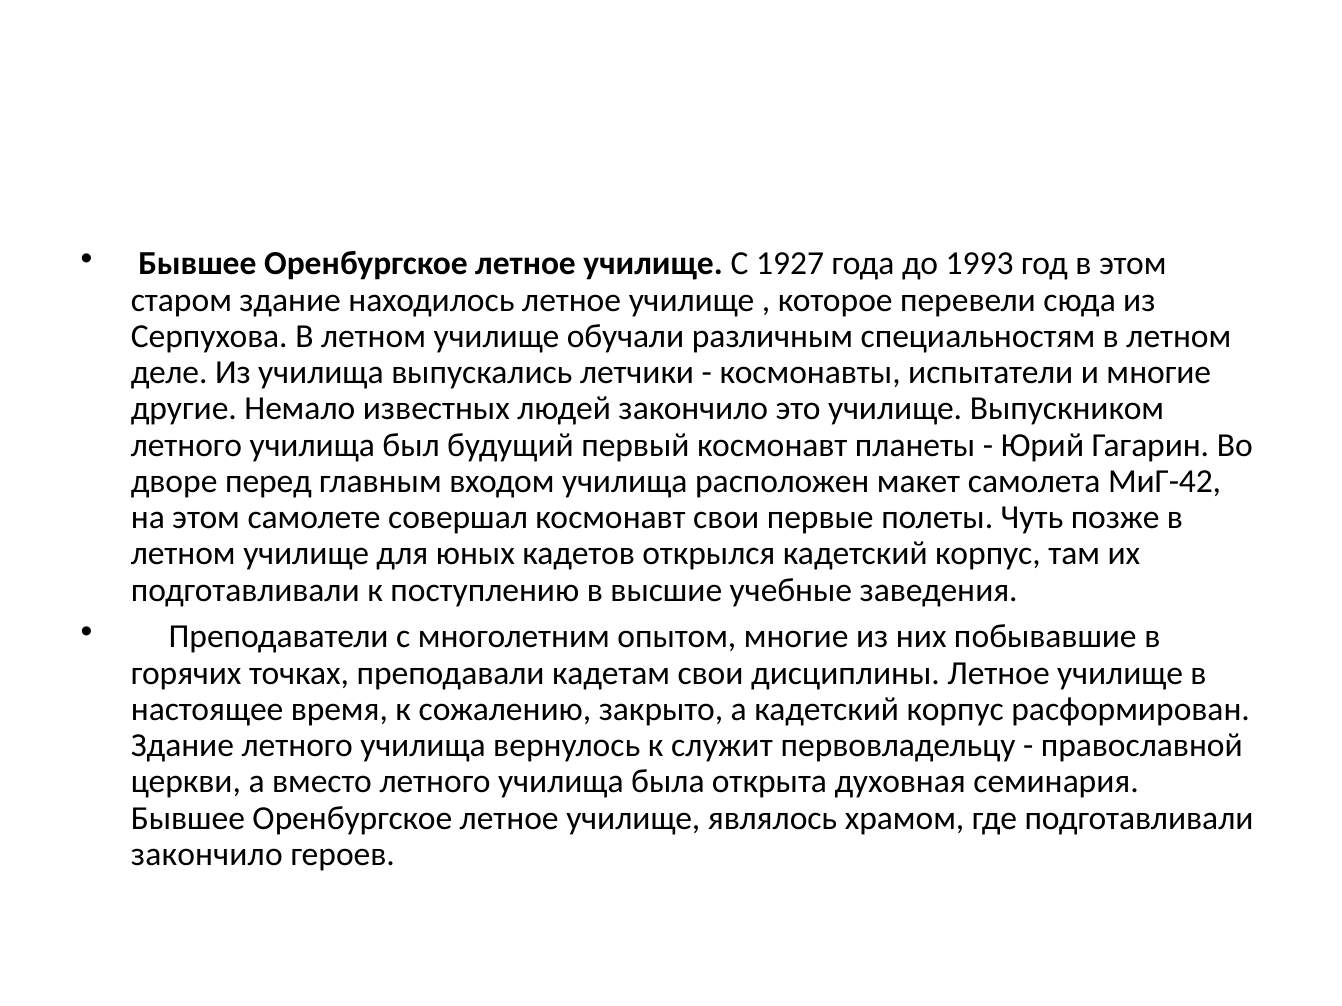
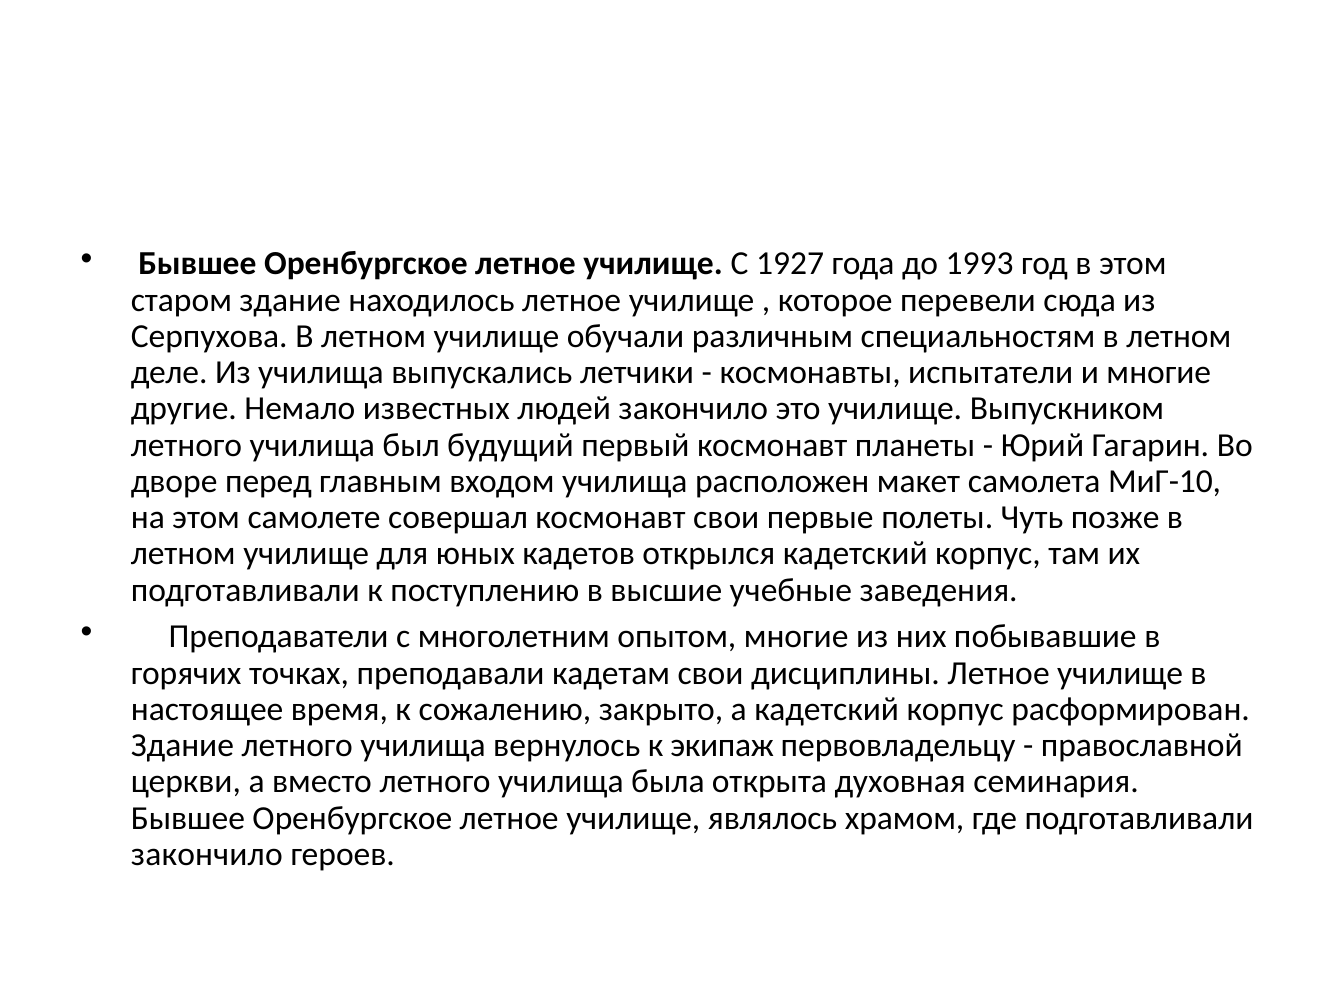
МиГ-42: МиГ-42 -> МиГ-10
служит: служит -> экипаж
